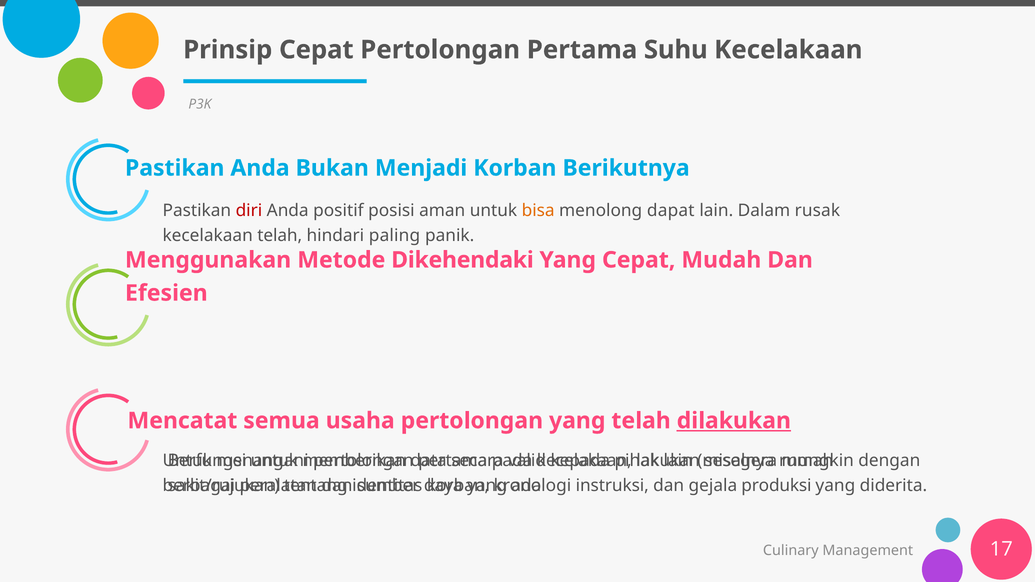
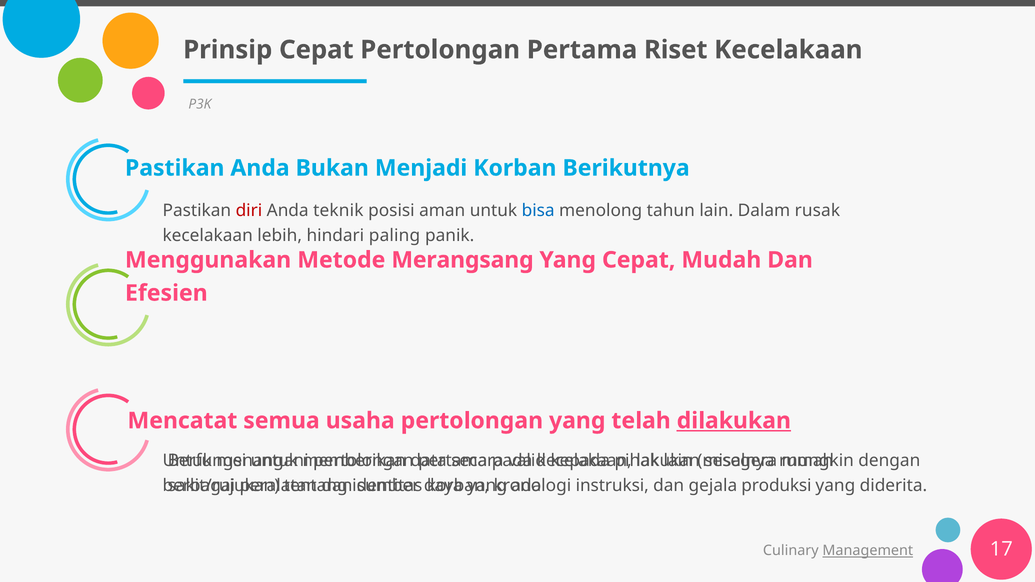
Suhu: Suhu -> Riset
positif: positif -> teknik
bisa colour: orange -> blue
dapat: dapat -> tahun
kecelakaan telah: telah -> lebih
Dikehendaki: Dikehendaki -> Merangsang
Management underline: none -> present
